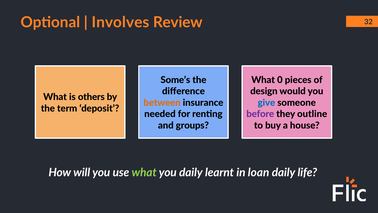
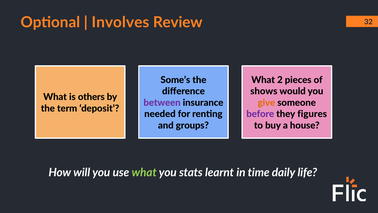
0: 0 -> 2
design: design -> shows
between colour: orange -> purple
give colour: blue -> orange
outline: outline -> figures
you daily: daily -> stats
loan: loan -> time
